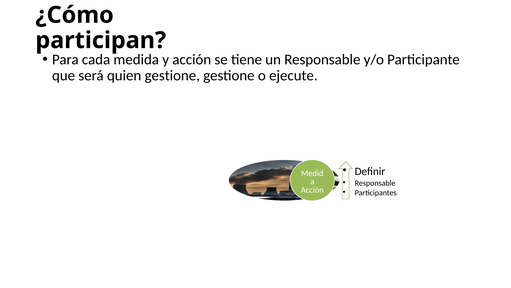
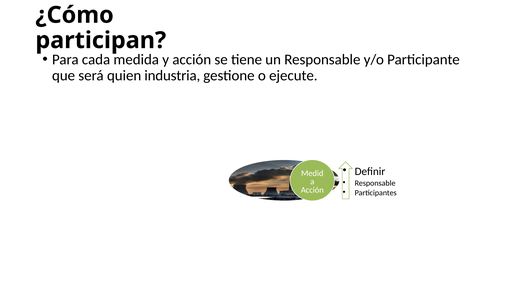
quien gestione: gestione -> industria
